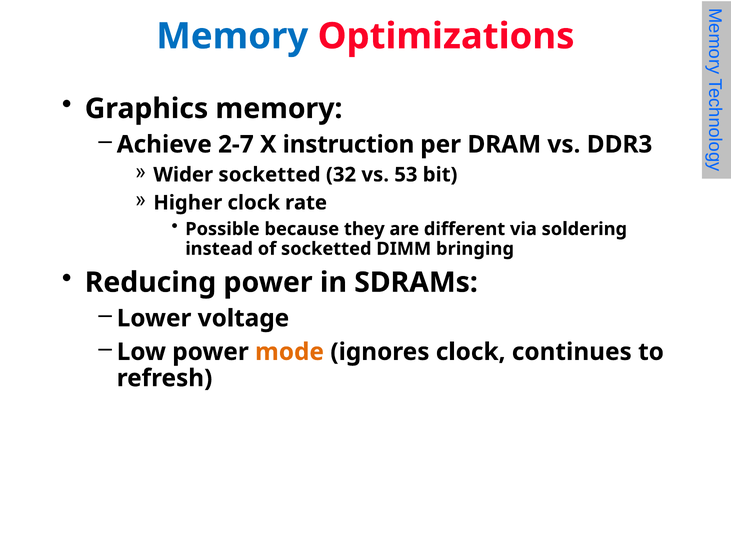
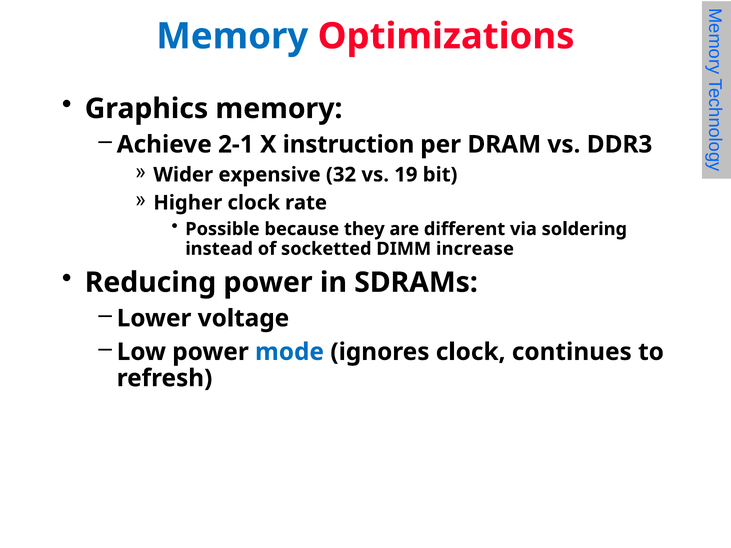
2-7: 2-7 -> 2-1
Wider socketted: socketted -> expensive
53: 53 -> 19
bringing: bringing -> increase
mode colour: orange -> blue
